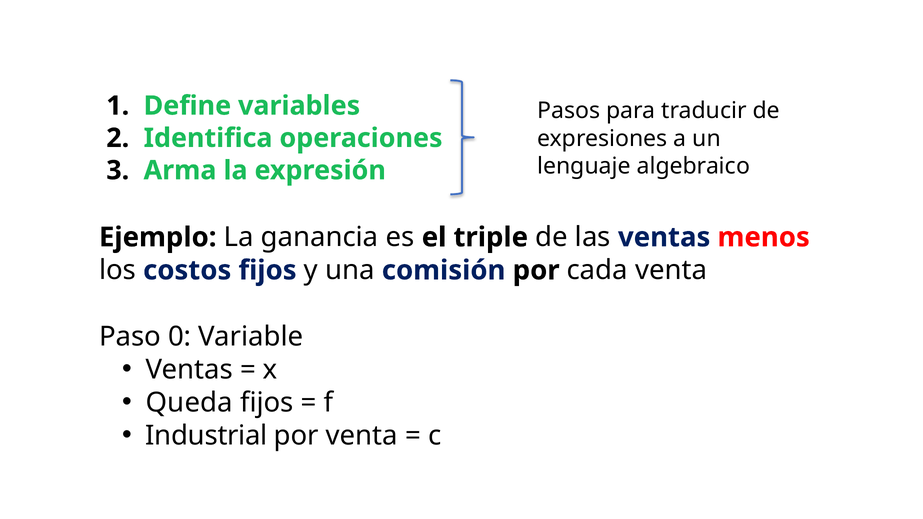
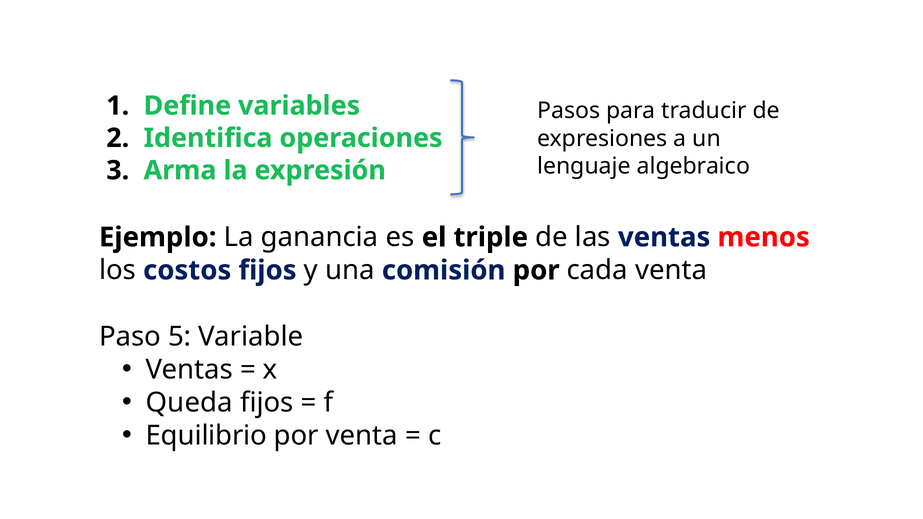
0: 0 -> 5
Industrial: Industrial -> Equilibrio
